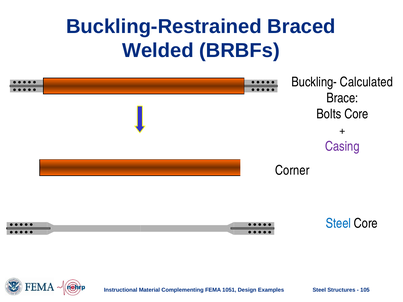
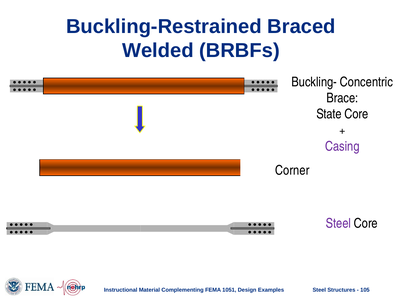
Calculated: Calculated -> Concentric
Bolts: Bolts -> State
Steel at (338, 223) colour: blue -> purple
